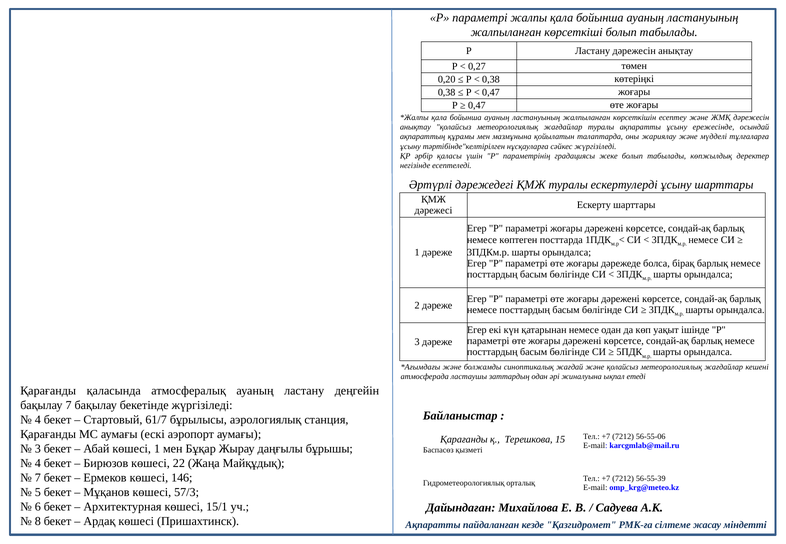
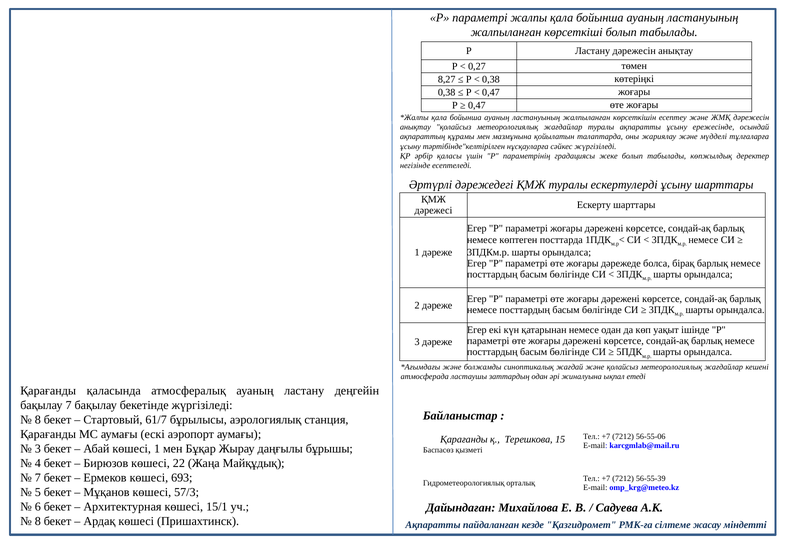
0,20: 0,20 -> 8,27
4 at (38, 420): 4 -> 8
146: 146 -> 693
